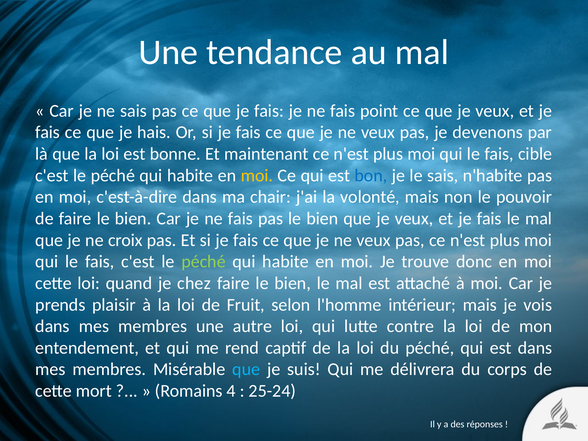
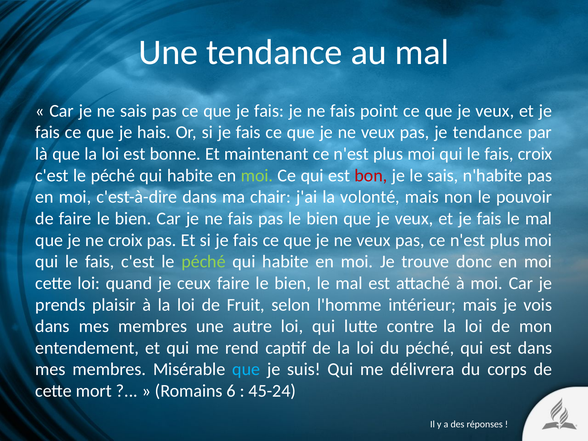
je devenons: devenons -> tendance
fais cible: cible -> croix
moi at (257, 175) colour: yellow -> light green
bon colour: blue -> red
chez: chez -> ceux
4: 4 -> 6
25-24: 25-24 -> 45-24
